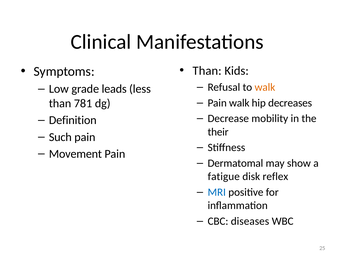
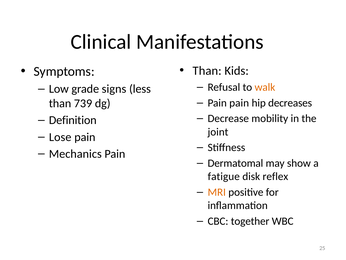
leads: leads -> signs
Pain walk: walk -> pain
781: 781 -> 739
their: their -> joint
Such: Such -> Lose
Movement: Movement -> Mechanics
MRI colour: blue -> orange
diseases: diseases -> together
